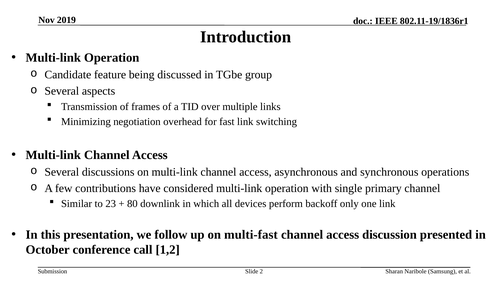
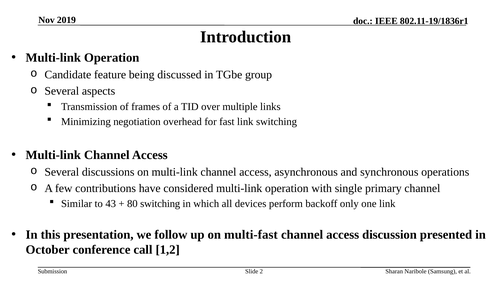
23: 23 -> 43
80 downlink: downlink -> switching
